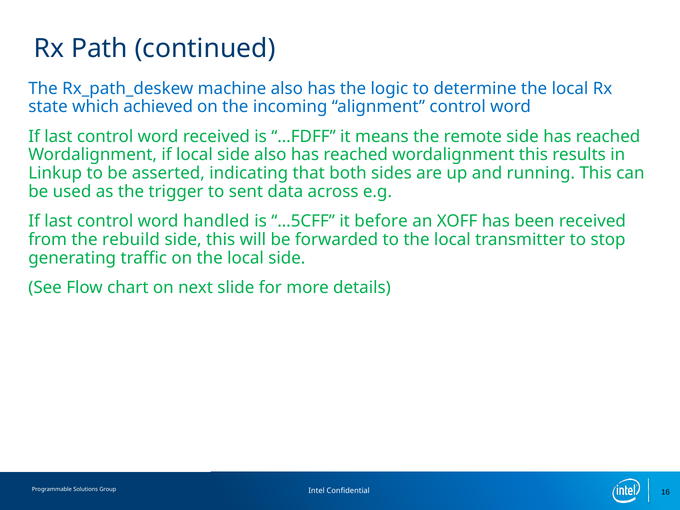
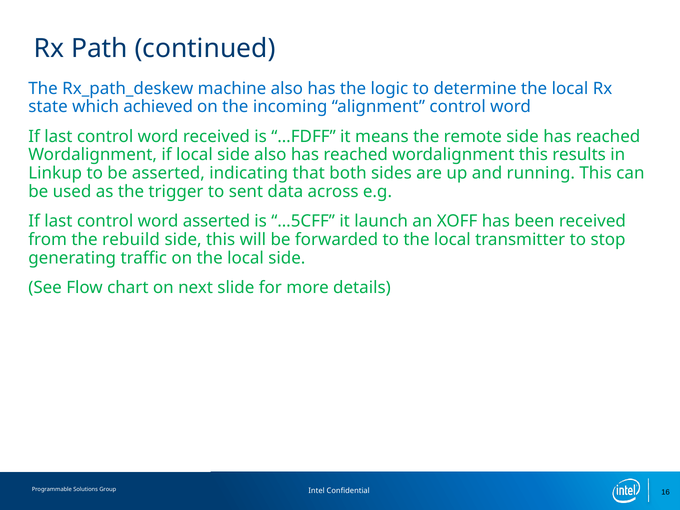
word handled: handled -> asserted
before: before -> launch
